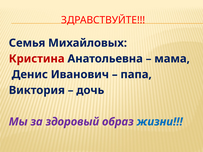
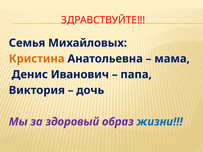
Кристина colour: red -> orange
